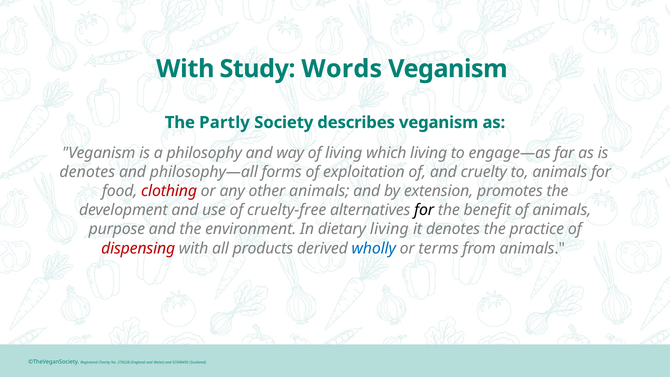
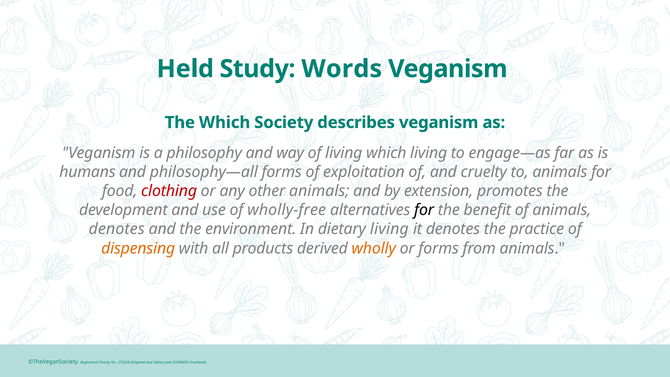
With at (185, 69): With -> Held
The Partly: Partly -> Which
denotes at (87, 172): denotes -> humans
cruelty-free: cruelty-free -> wholly-free
purpose at (117, 229): purpose -> denotes
dispensing colour: red -> orange
wholly colour: blue -> orange
or terms: terms -> forms
